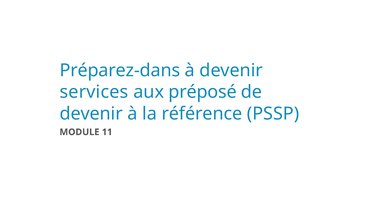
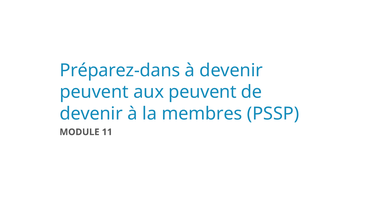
services at (94, 92): services -> peuvent
aux préposé: préposé -> peuvent
référence: référence -> membres
